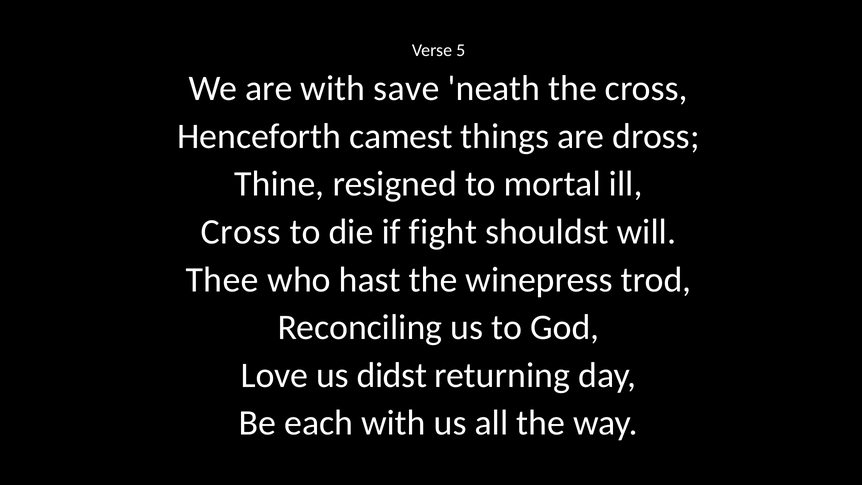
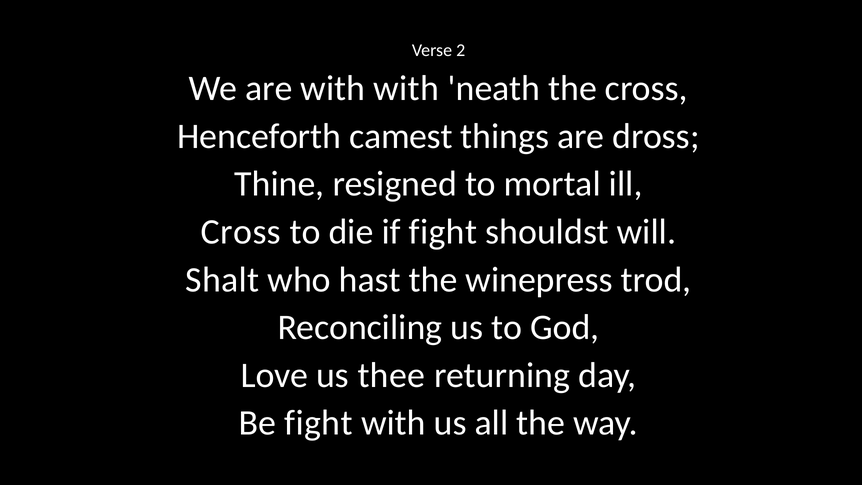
5: 5 -> 2
with save: save -> with
Thee: Thee -> Shalt
didst: didst -> thee
Be each: each -> fight
